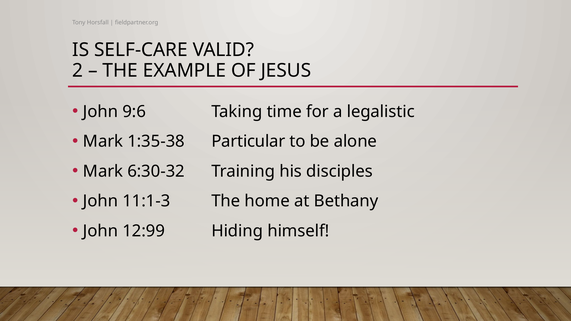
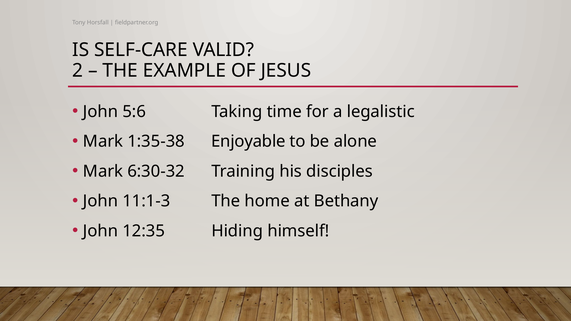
9:6: 9:6 -> 5:6
Particular: Particular -> Enjoyable
12:99: 12:99 -> 12:35
